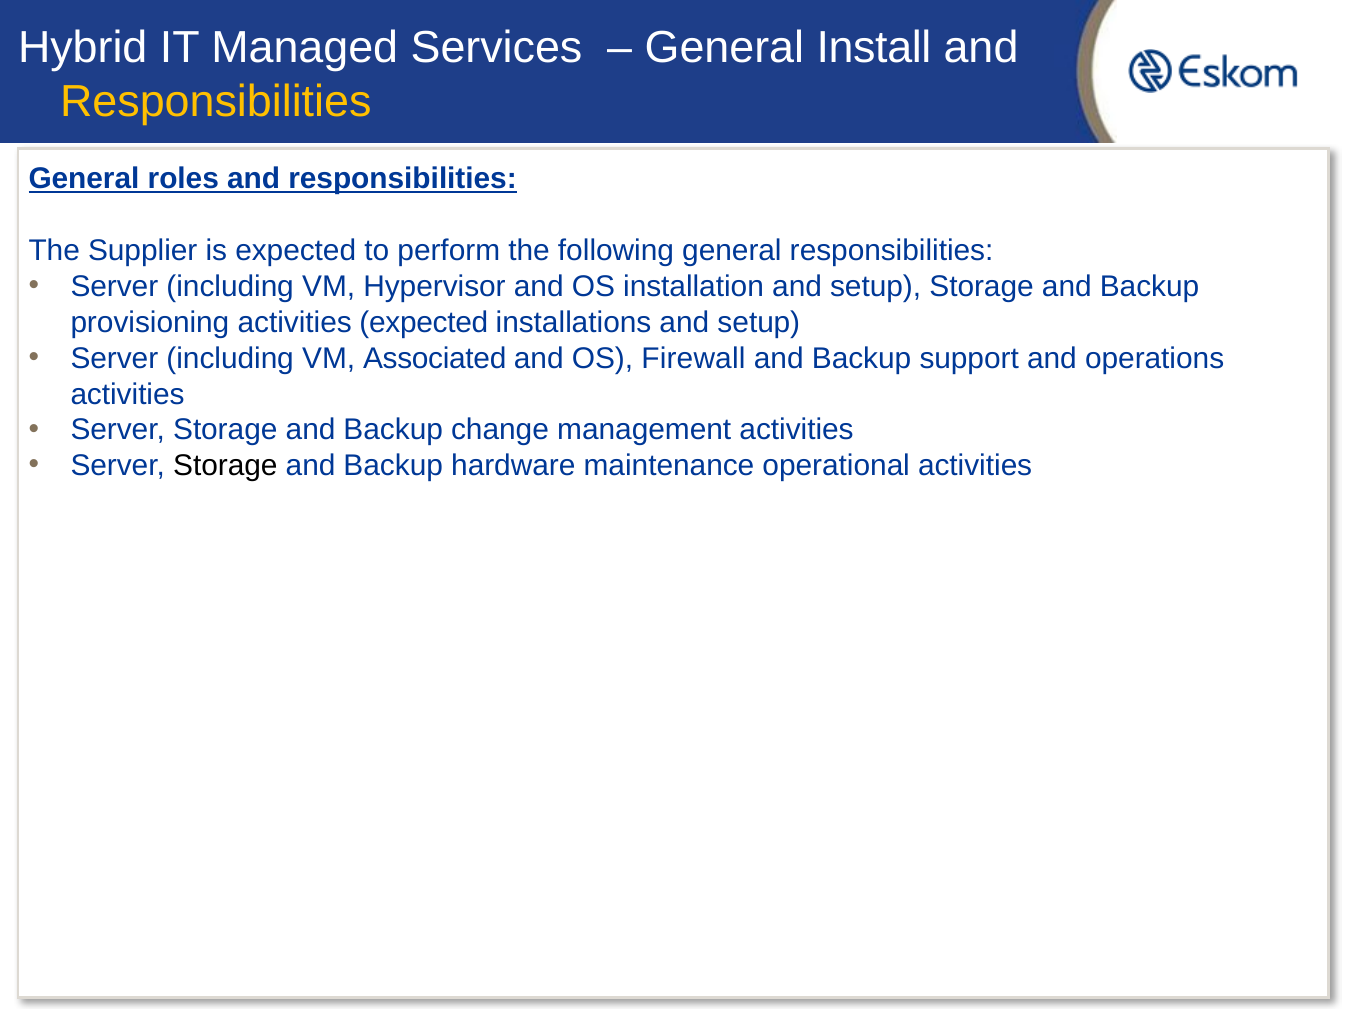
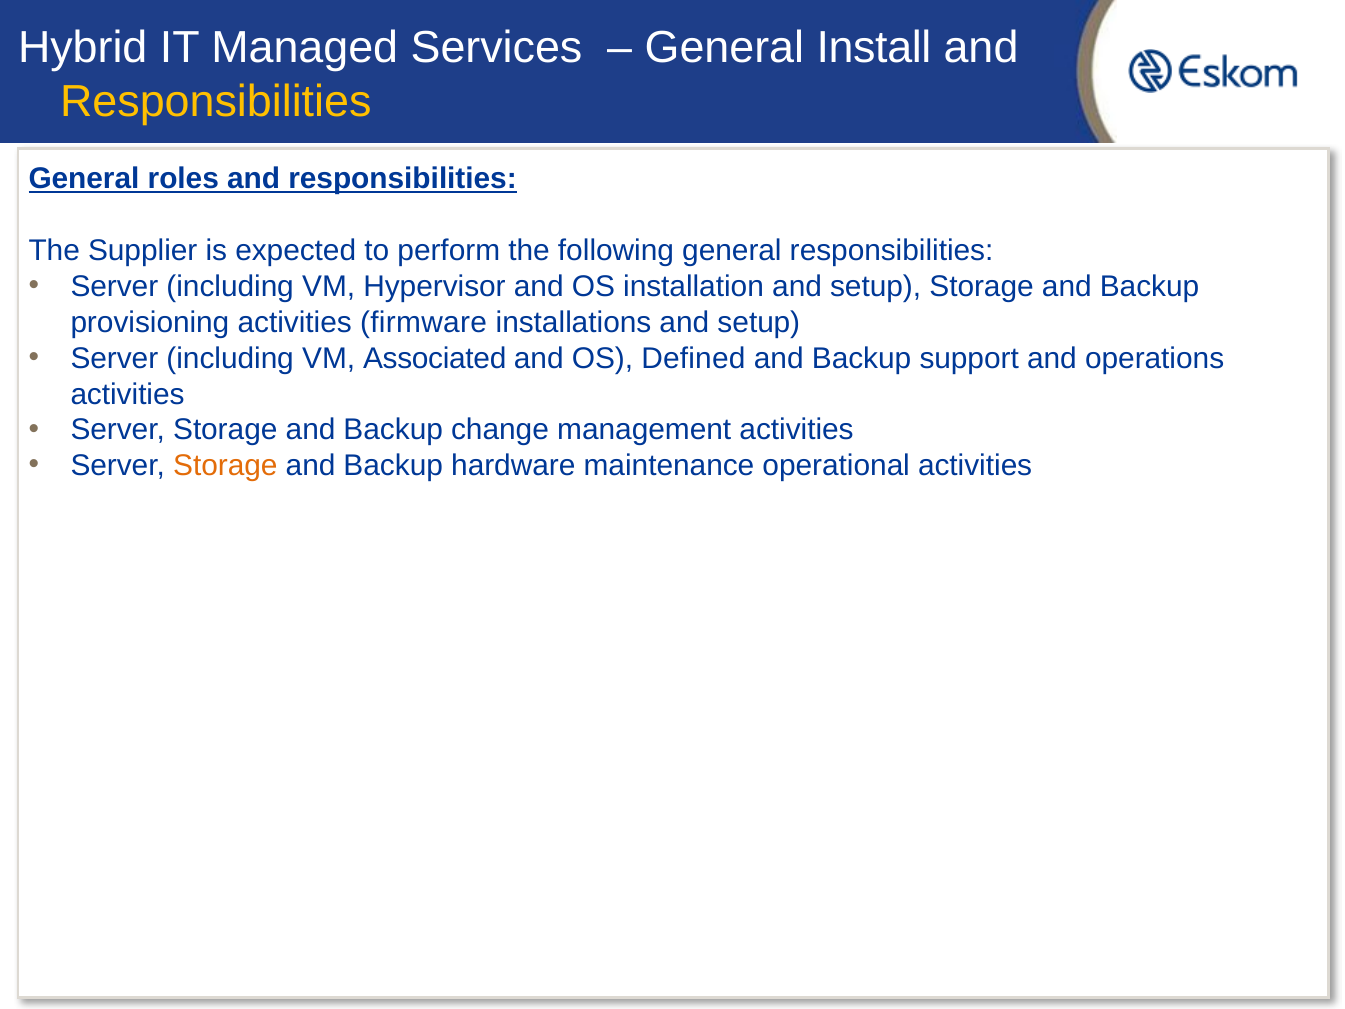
activities expected: expected -> firmware
Firewall: Firewall -> Defined
Storage at (225, 466) colour: black -> orange
